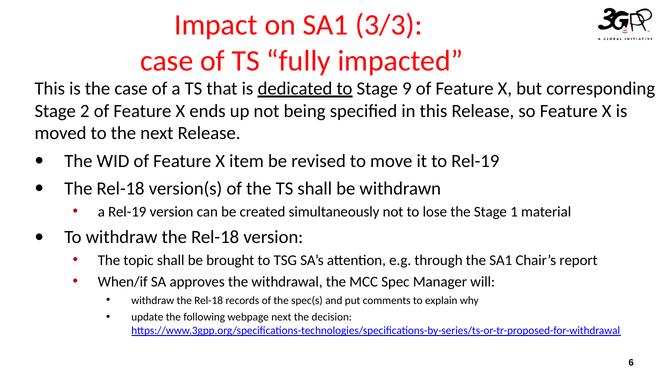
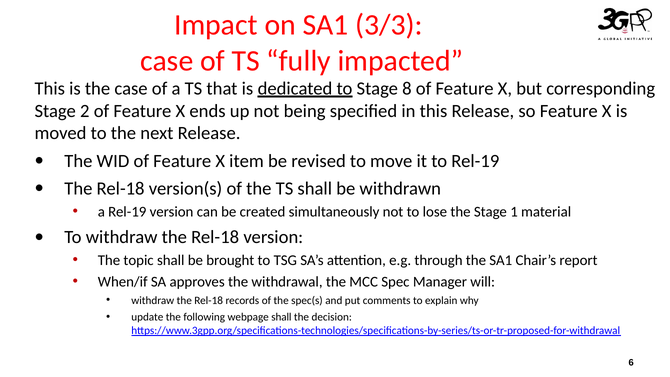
9: 9 -> 8
webpage next: next -> shall
